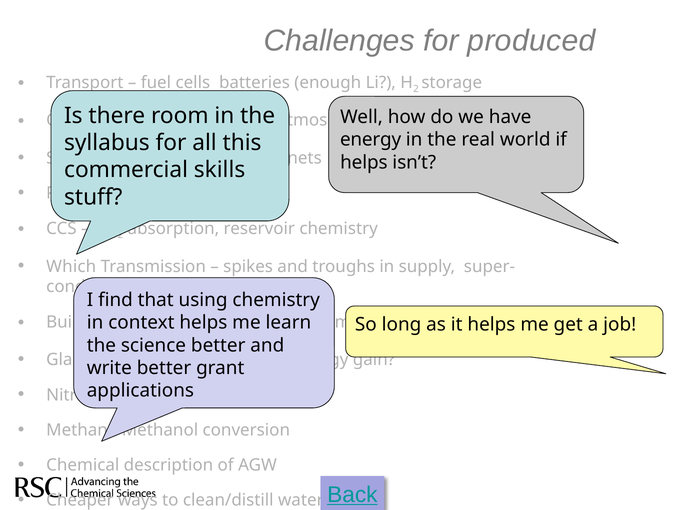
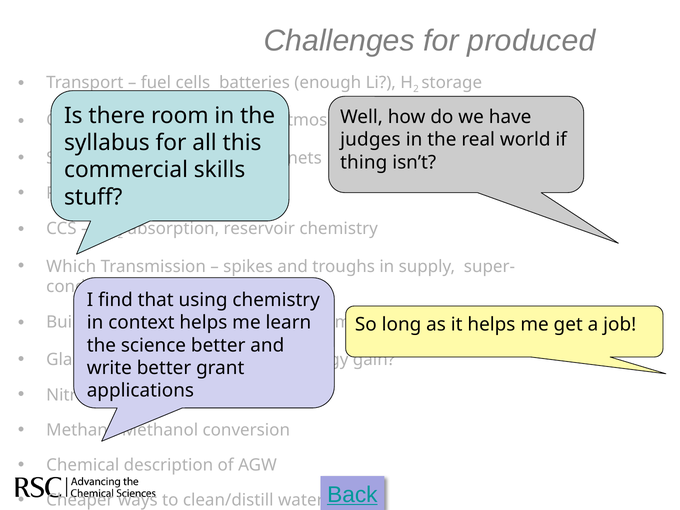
energy at (371, 140): energy -> judges
helps at (364, 162): helps -> thing
